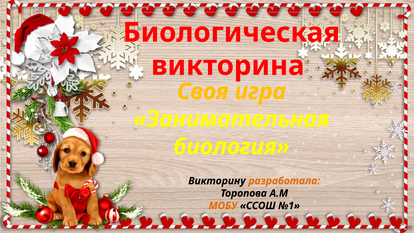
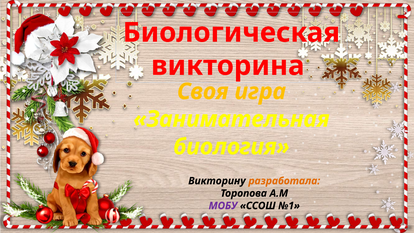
МОБУ colour: orange -> purple
